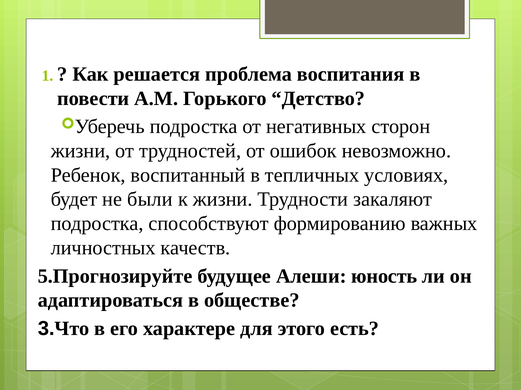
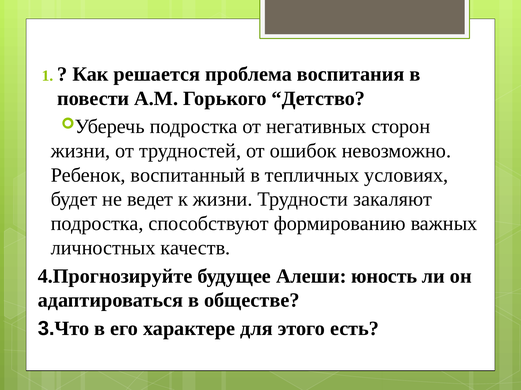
были: были -> ведет
5.Прогнозируйте: 5.Прогнозируйте -> 4.Прогнозируйте
